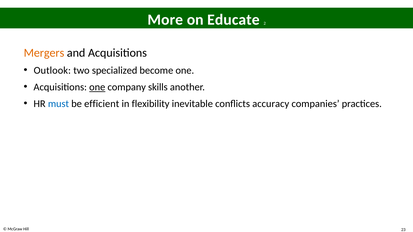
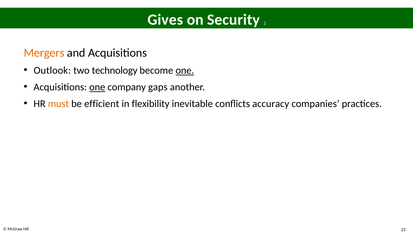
More: More -> Gives
Educate: Educate -> Security
specialized: specialized -> technology
one at (185, 71) underline: none -> present
skills: skills -> gaps
must colour: blue -> orange
